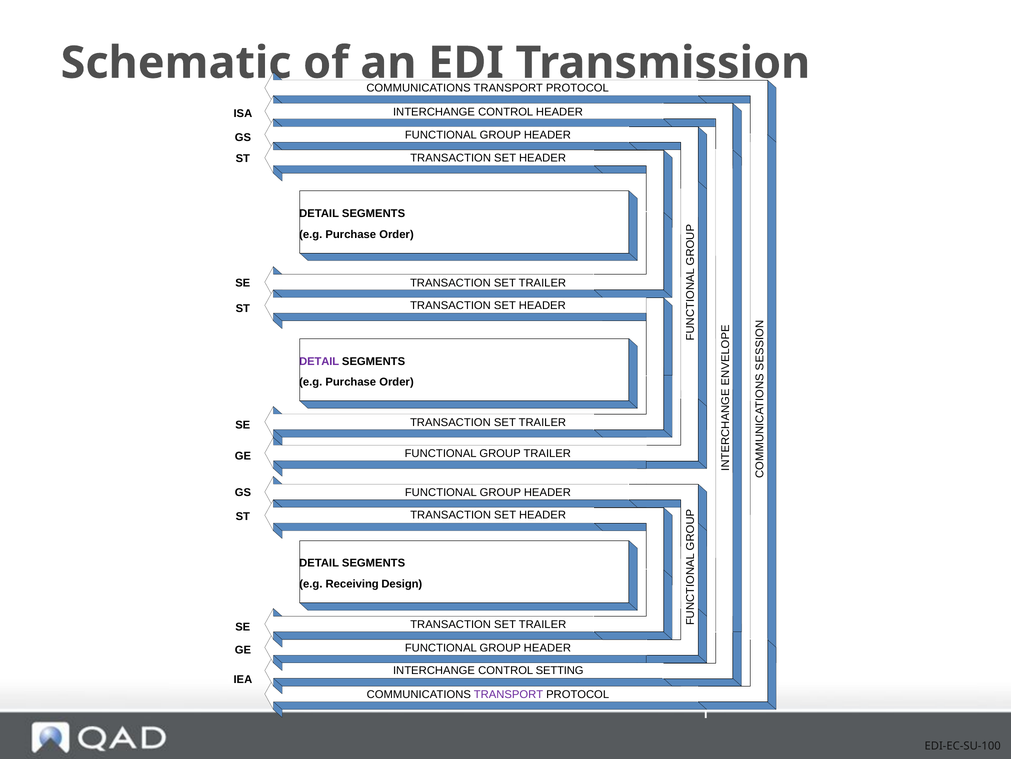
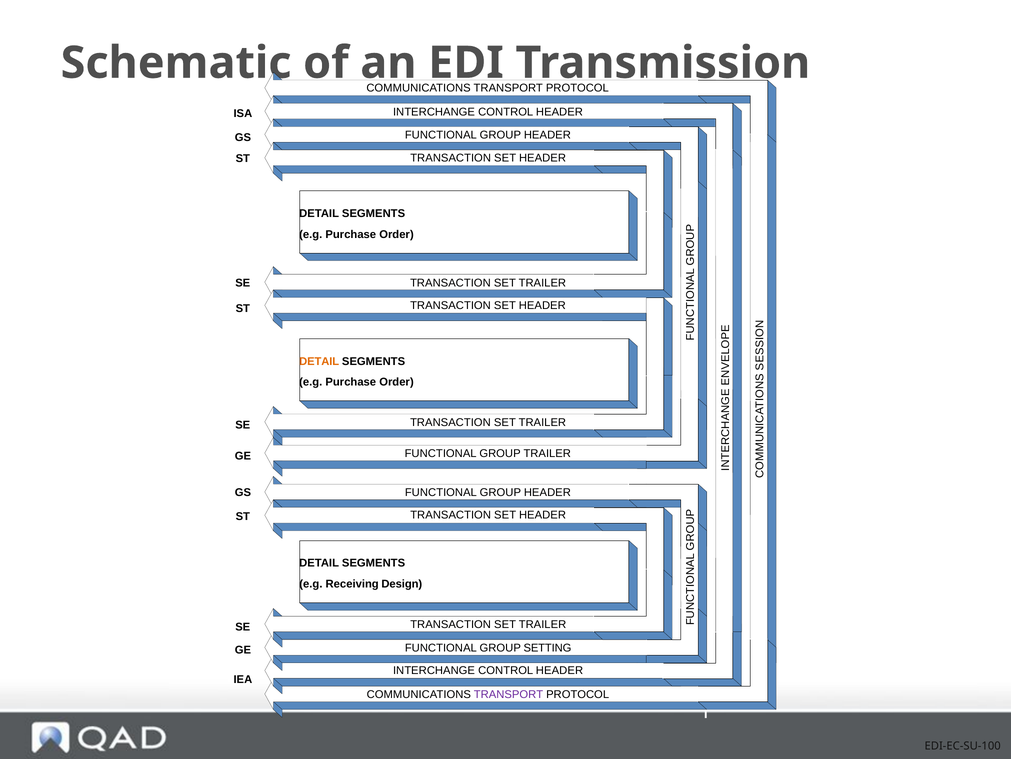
DETAIL at (319, 361) colour: purple -> orange
HEADER at (547, 647): HEADER -> SETTING
SETTING at (560, 670): SETTING -> HEADER
